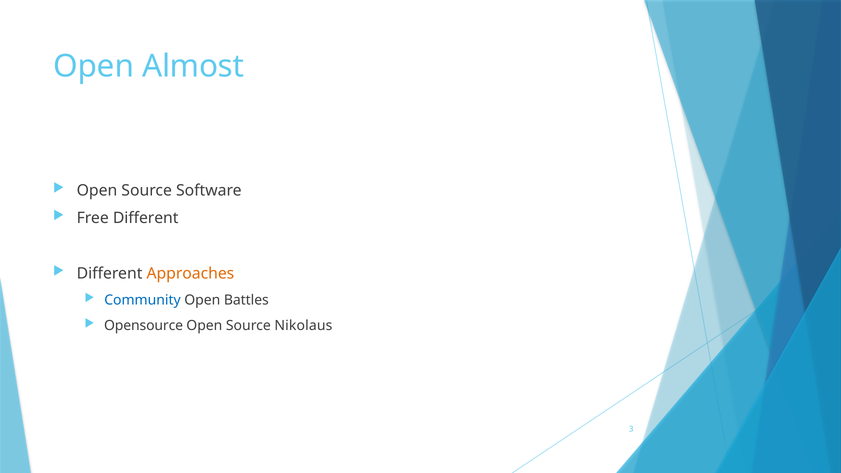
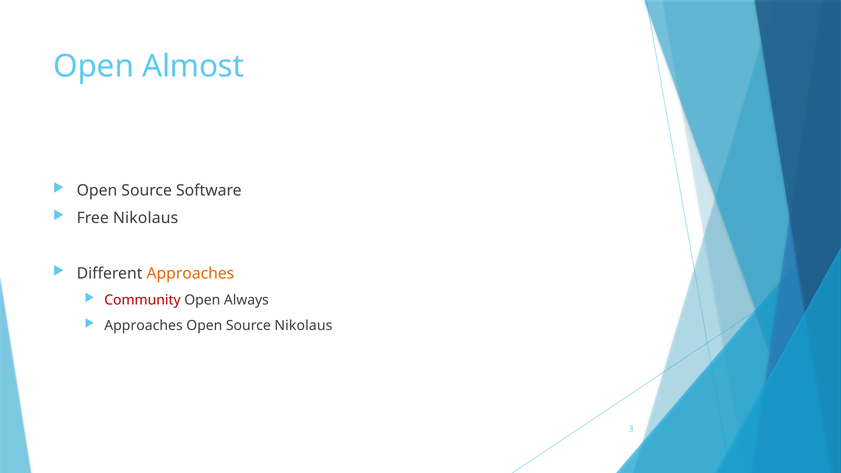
Free Different: Different -> Nikolaus
Community colour: blue -> red
Battles: Battles -> Always
Opensource at (144, 326): Opensource -> Approaches
